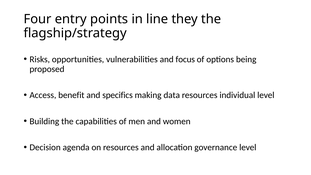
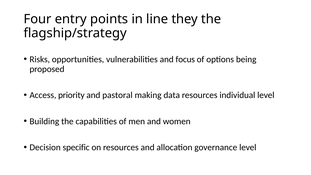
benefit: benefit -> priority
specifics: specifics -> pastoral
agenda: agenda -> specific
